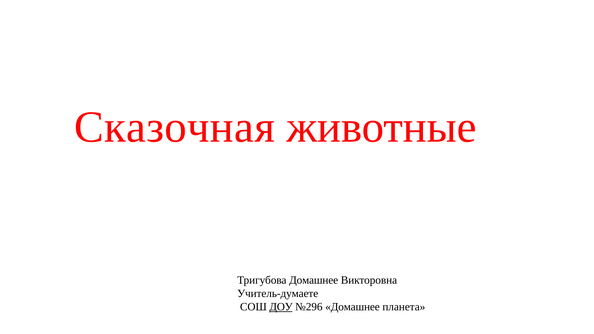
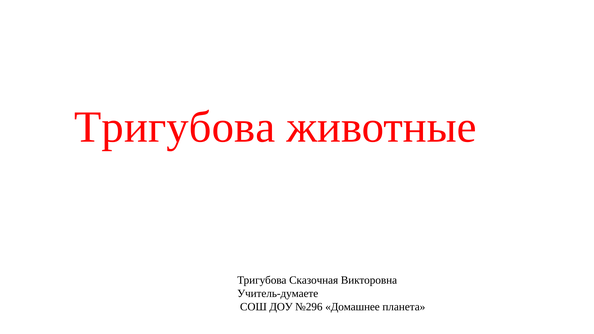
Сказочная at (175, 127): Сказочная -> Тригубова
Тригубова Домашнее: Домашнее -> Сказочная
ДОУ underline: present -> none
